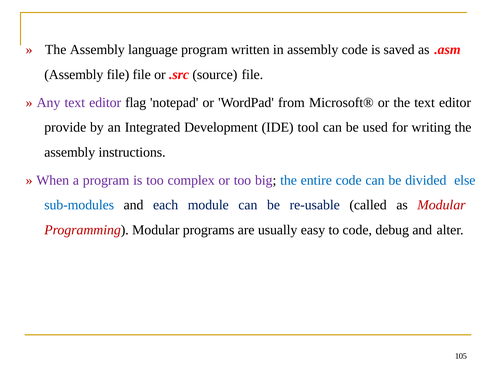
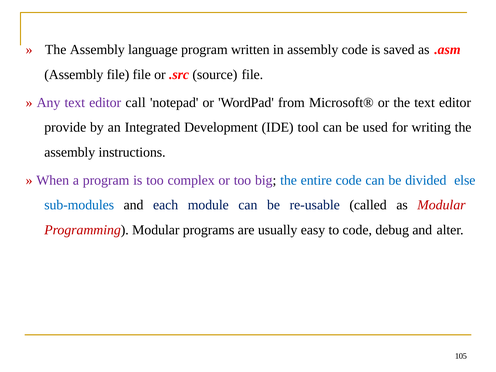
flag: flag -> call
